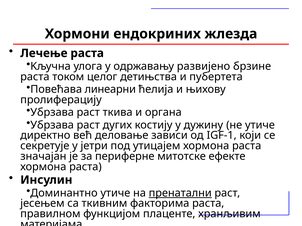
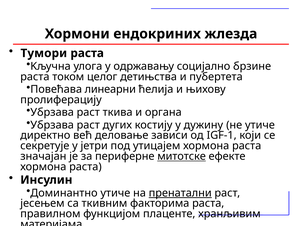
Лечење: Лечење -> Тумори
развијено: развијено -> социјално
митотске underline: none -> present
